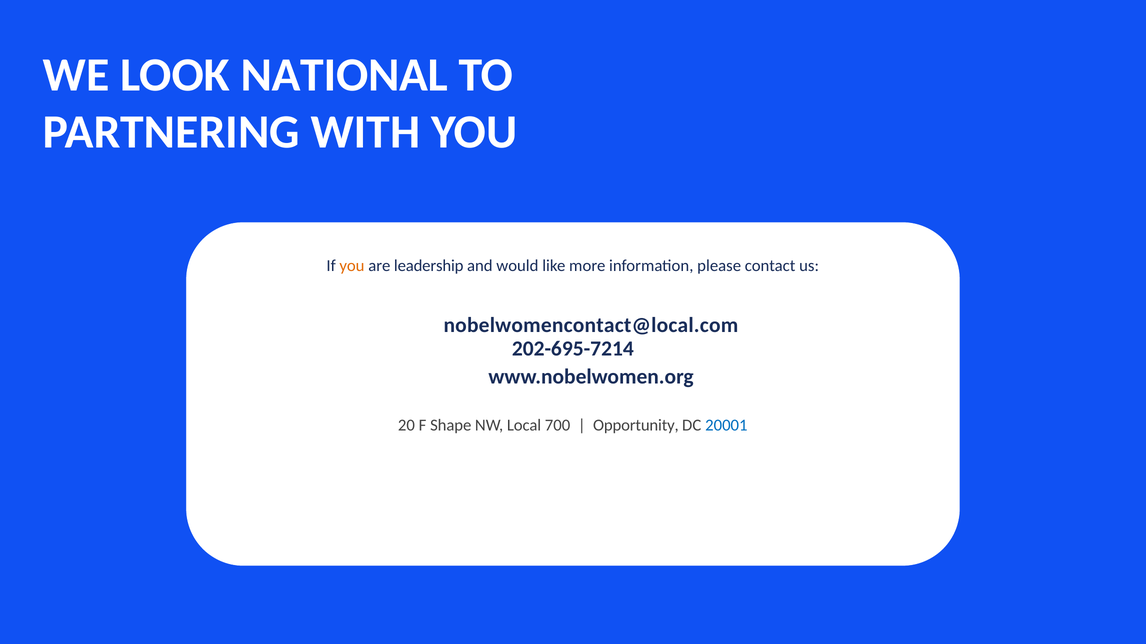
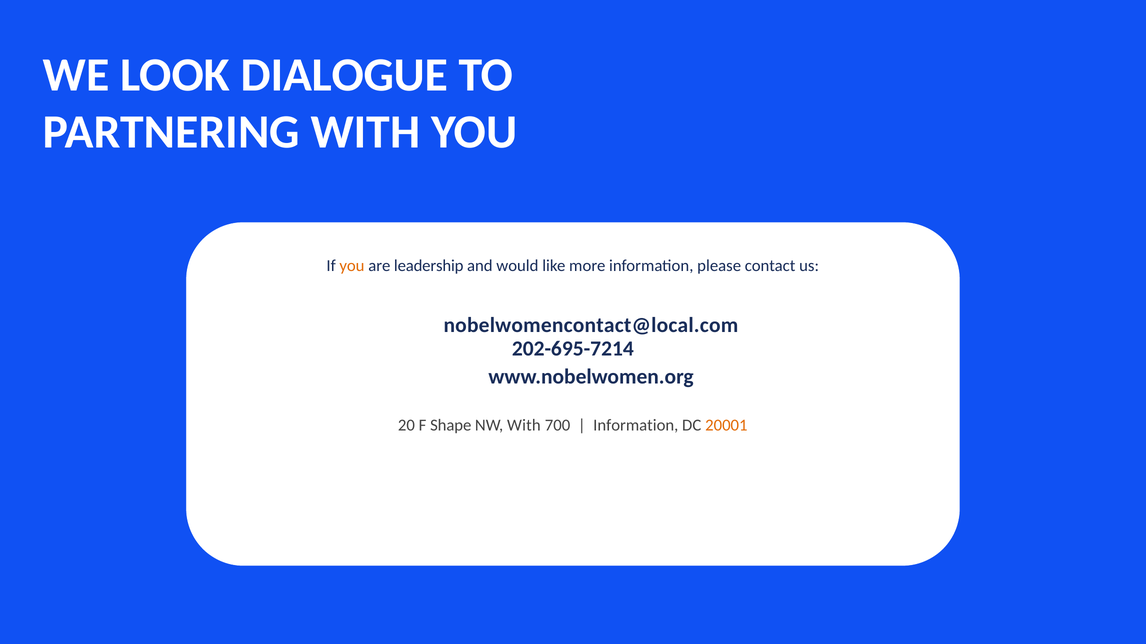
NATIONAL: NATIONAL -> DIALOGUE
NW Local: Local -> With
Opportunity at (636, 426): Opportunity -> Information
20001 colour: blue -> orange
